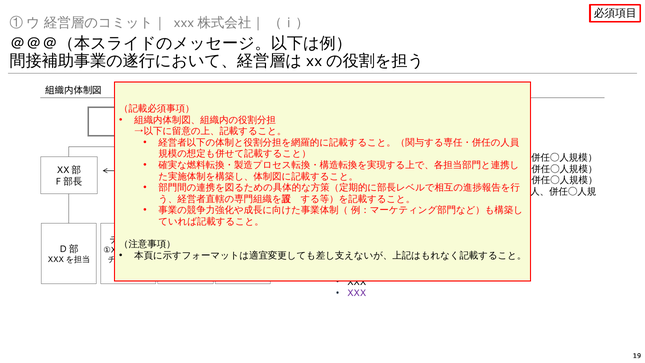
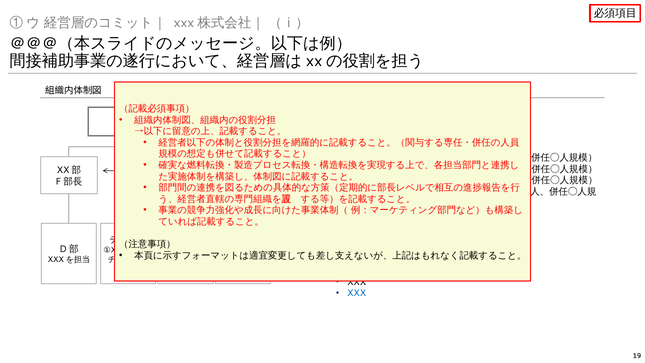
XXX at (357, 293) colour: purple -> blue
